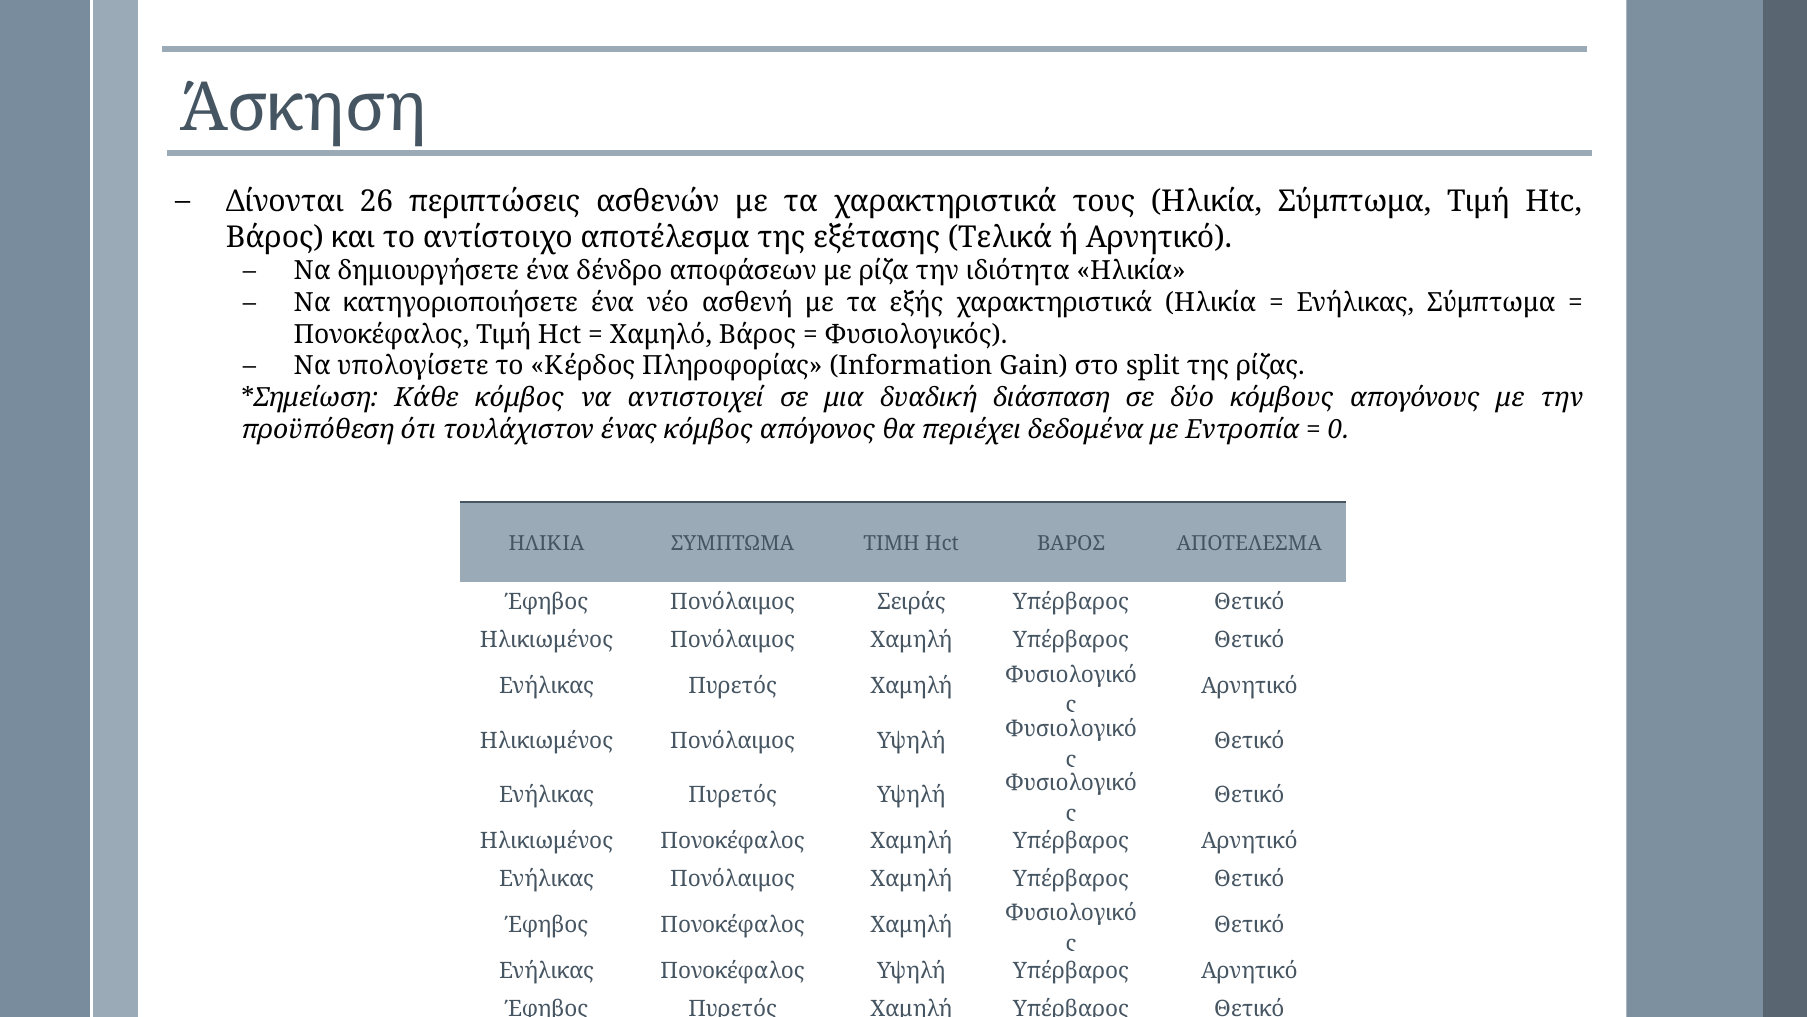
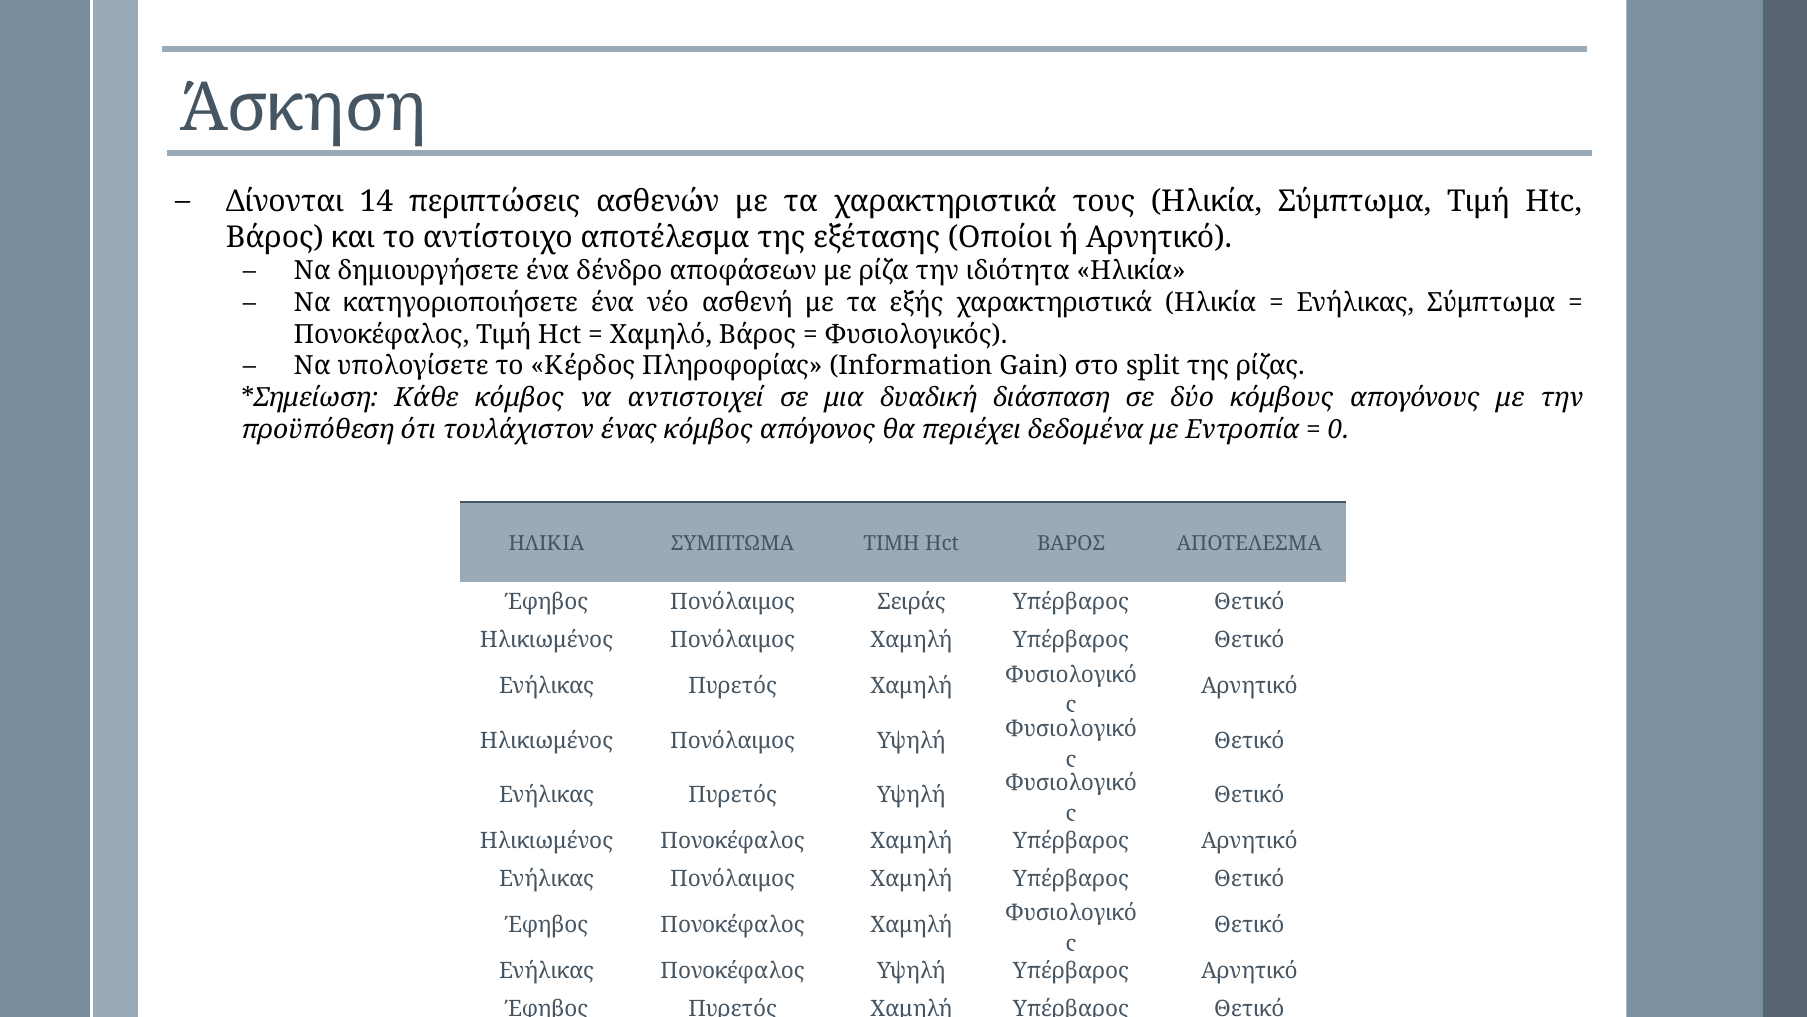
26: 26 -> 14
Τελικά: Τελικά -> Οποίοι
